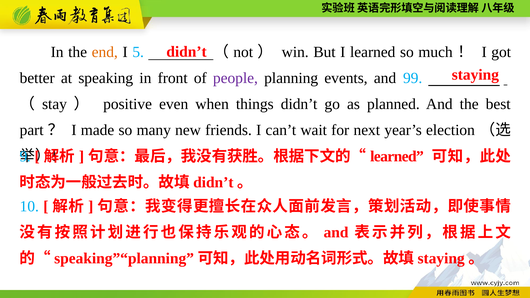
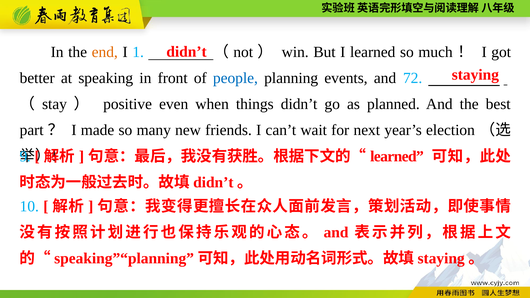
5: 5 -> 1
people colour: purple -> blue
99: 99 -> 72
